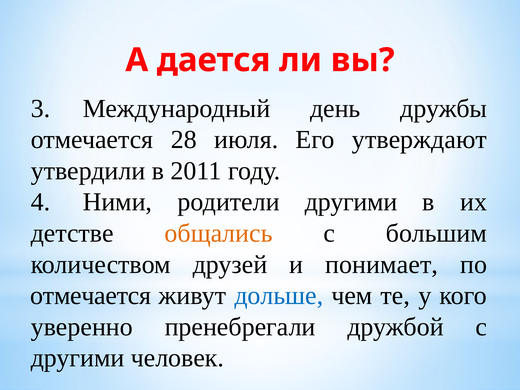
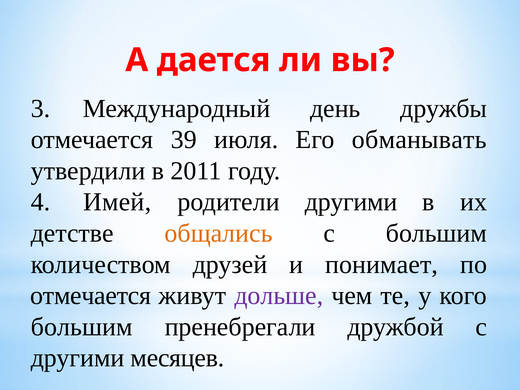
28: 28 -> 39
утверждают: утверждают -> обманывать
Ними: Ними -> Имей
дольше colour: blue -> purple
уверенно at (82, 327): уверенно -> большим
человек: человек -> месяцев
